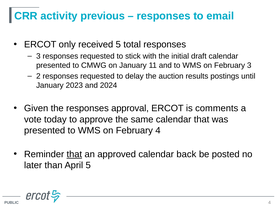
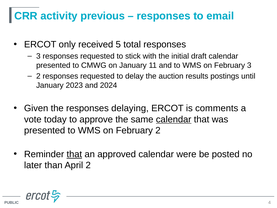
approval: approval -> delaying
calendar at (174, 119) underline: none -> present
February 4: 4 -> 2
back: back -> were
April 5: 5 -> 2
